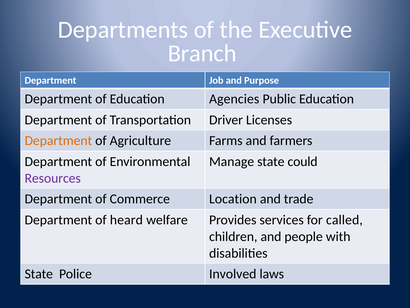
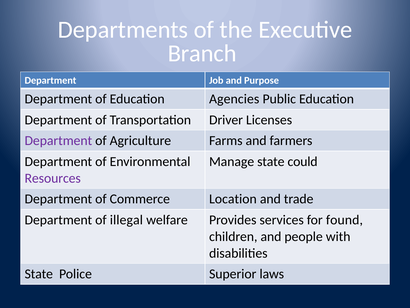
Department at (58, 140) colour: orange -> purple
heard: heard -> illegal
called: called -> found
Involved: Involved -> Superior
